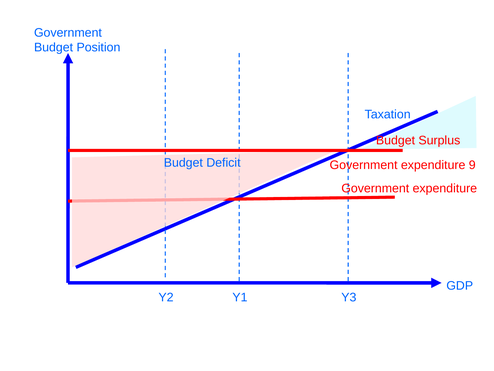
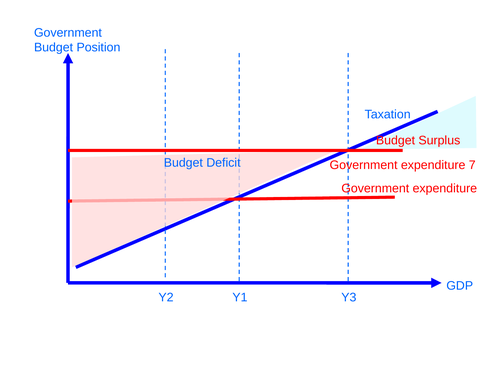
9: 9 -> 7
